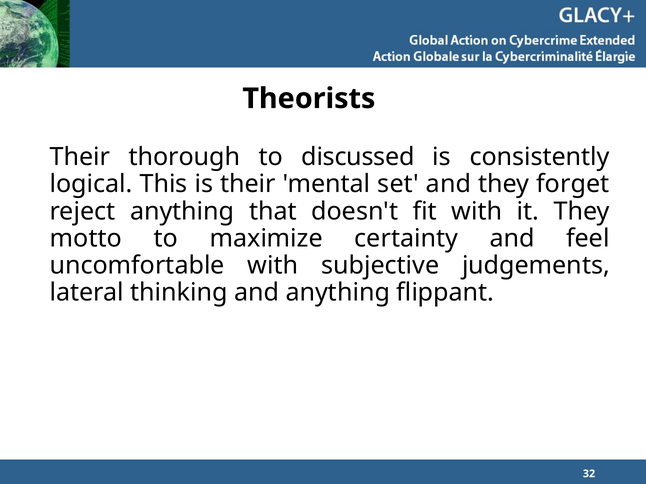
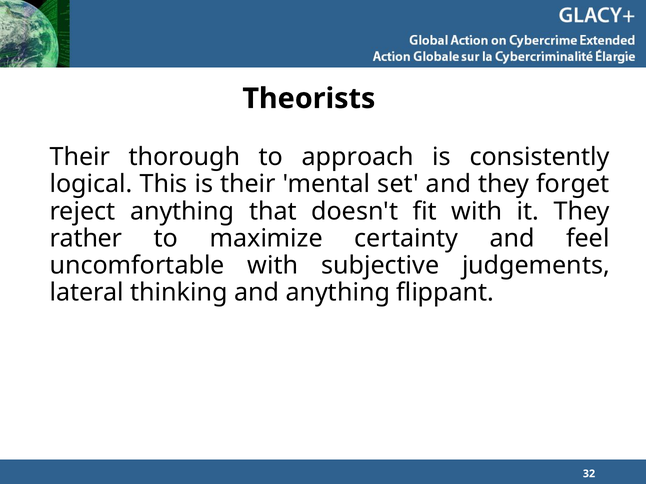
discussed: discussed -> approach
motto: motto -> rather
